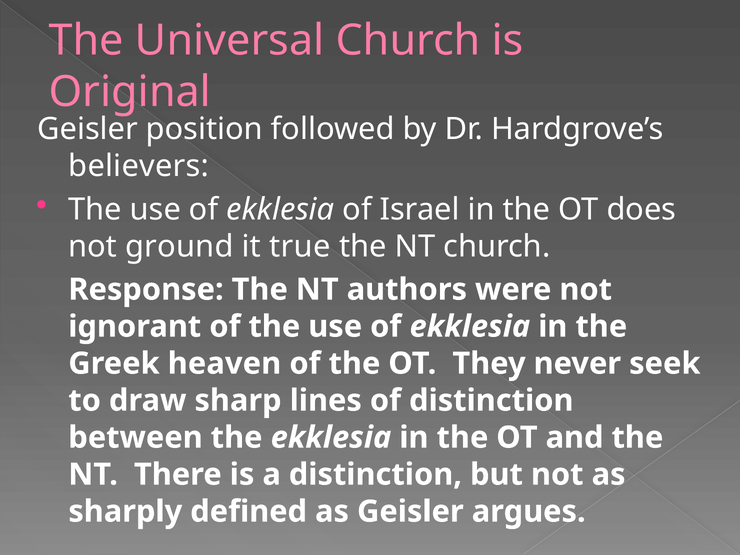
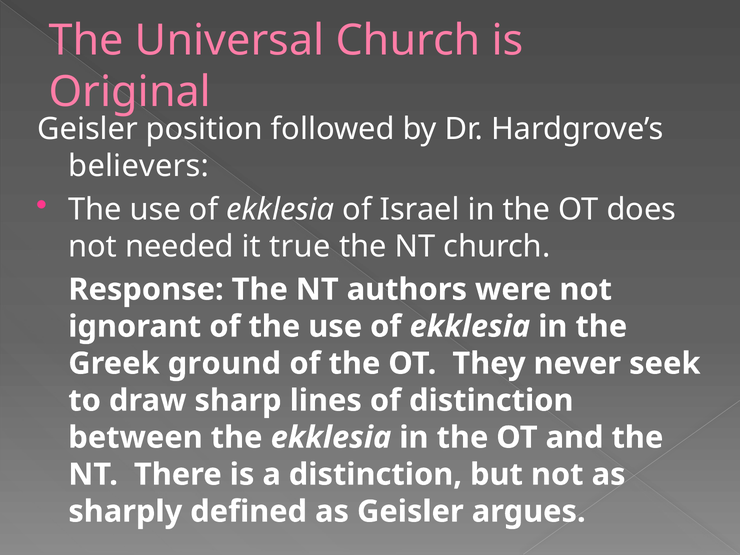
ground: ground -> needed
heaven: heaven -> ground
